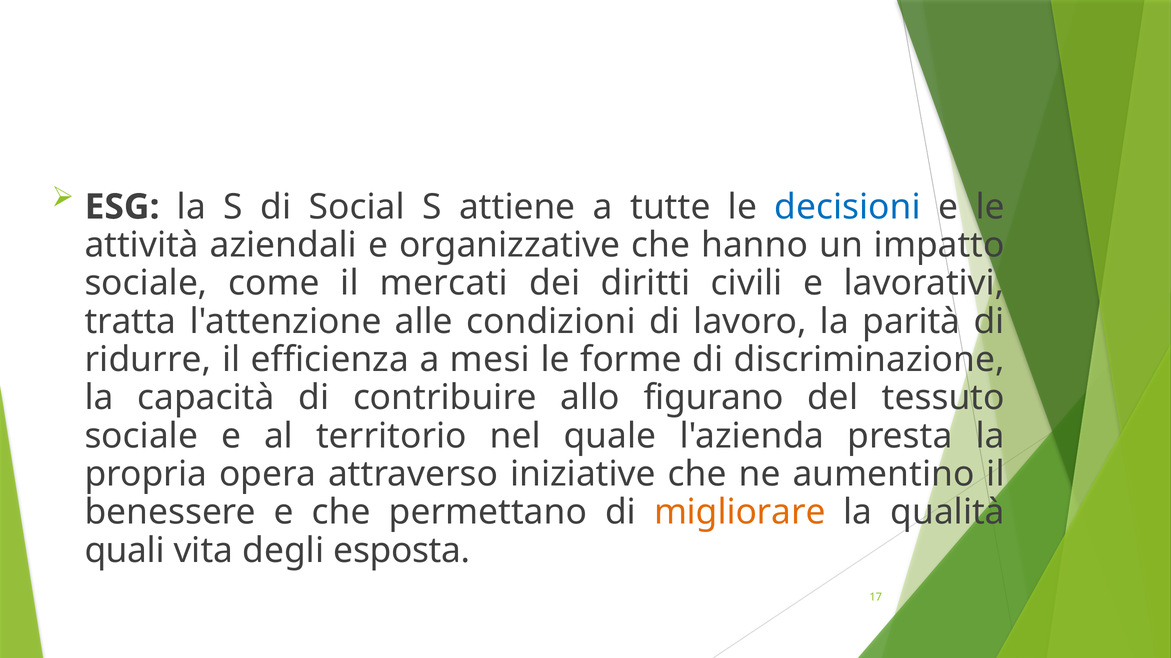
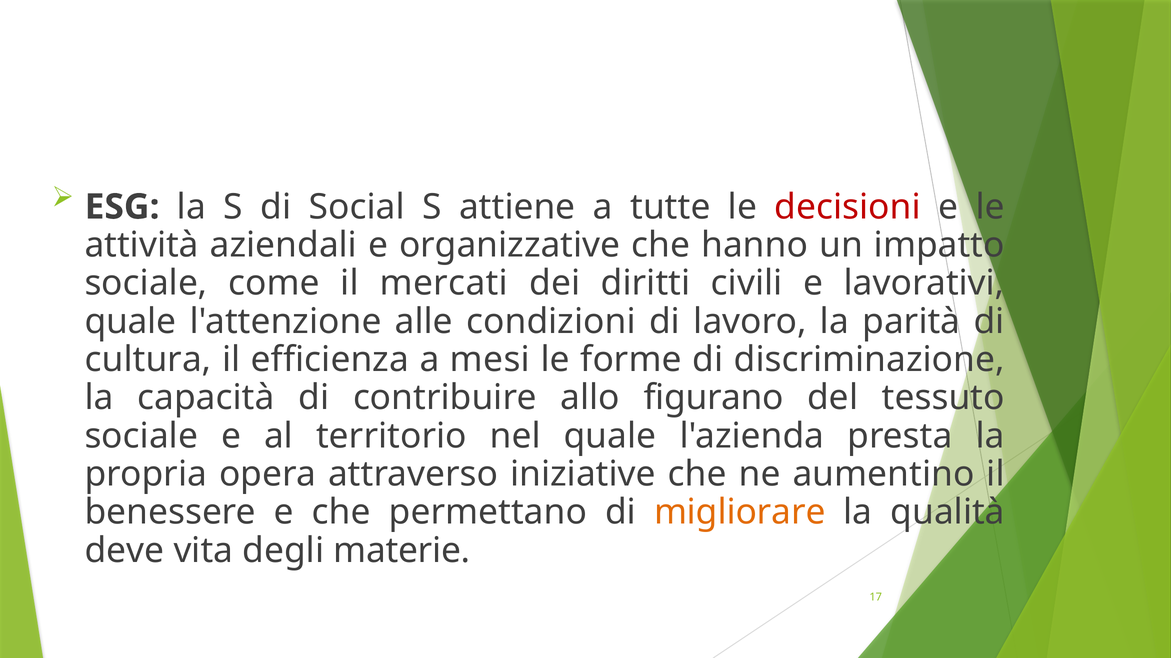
decisioni colour: blue -> red
tratta at (130, 322): tratta -> quale
ridurre: ridurre -> cultura
quali: quali -> deve
esposta: esposta -> materie
